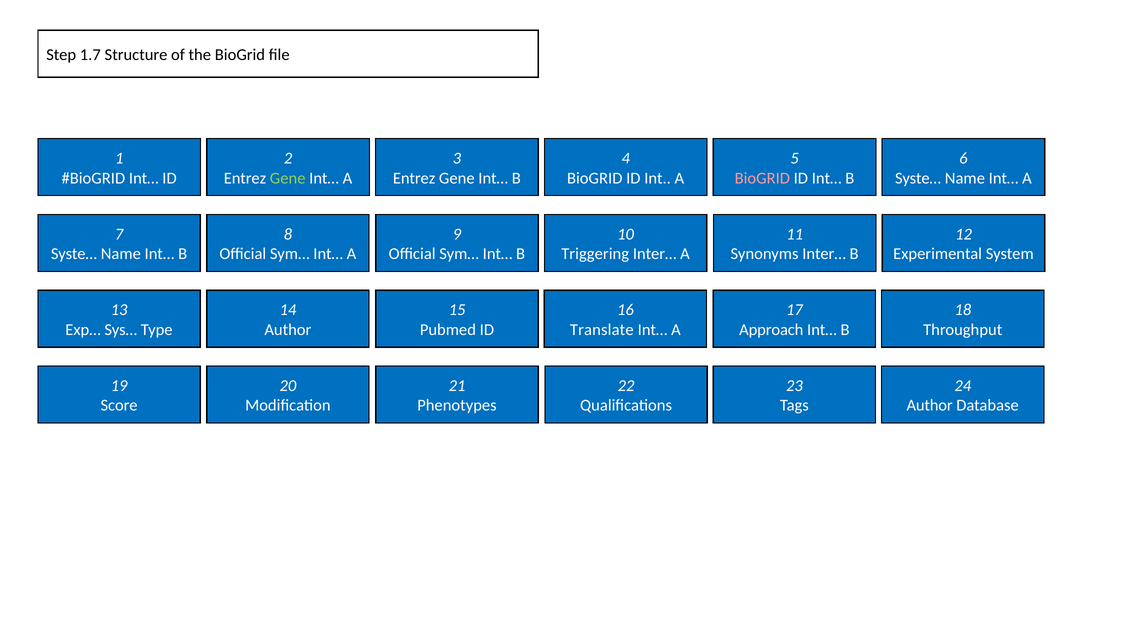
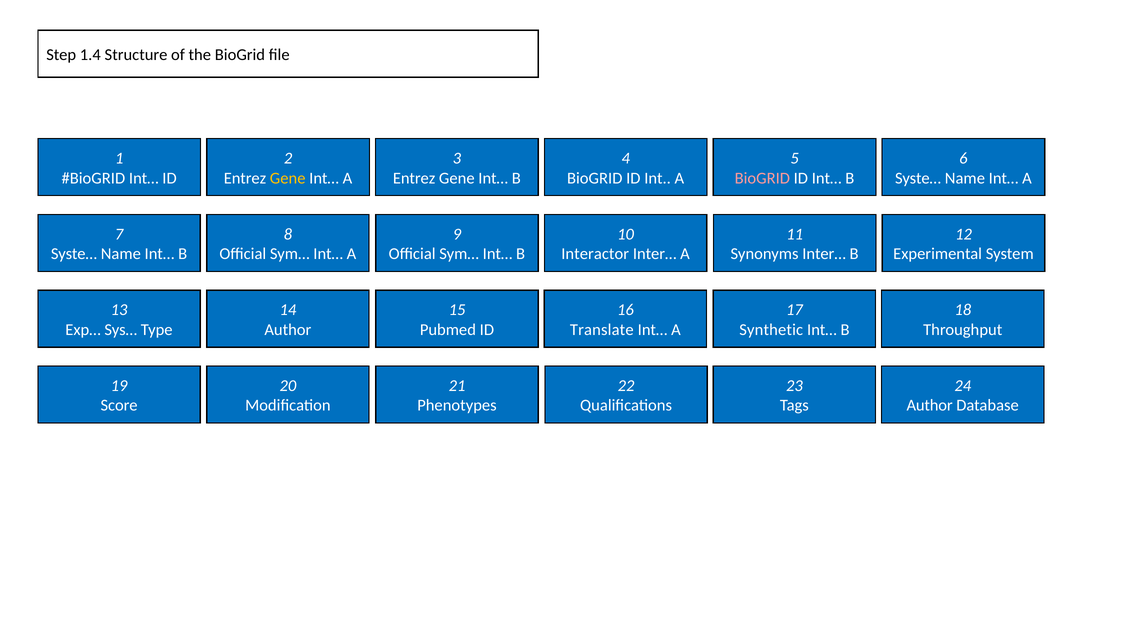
1.7: 1.7 -> 1.4
Gene at (288, 178) colour: light green -> yellow
Triggering: Triggering -> Interactor
Approach: Approach -> Synthetic
